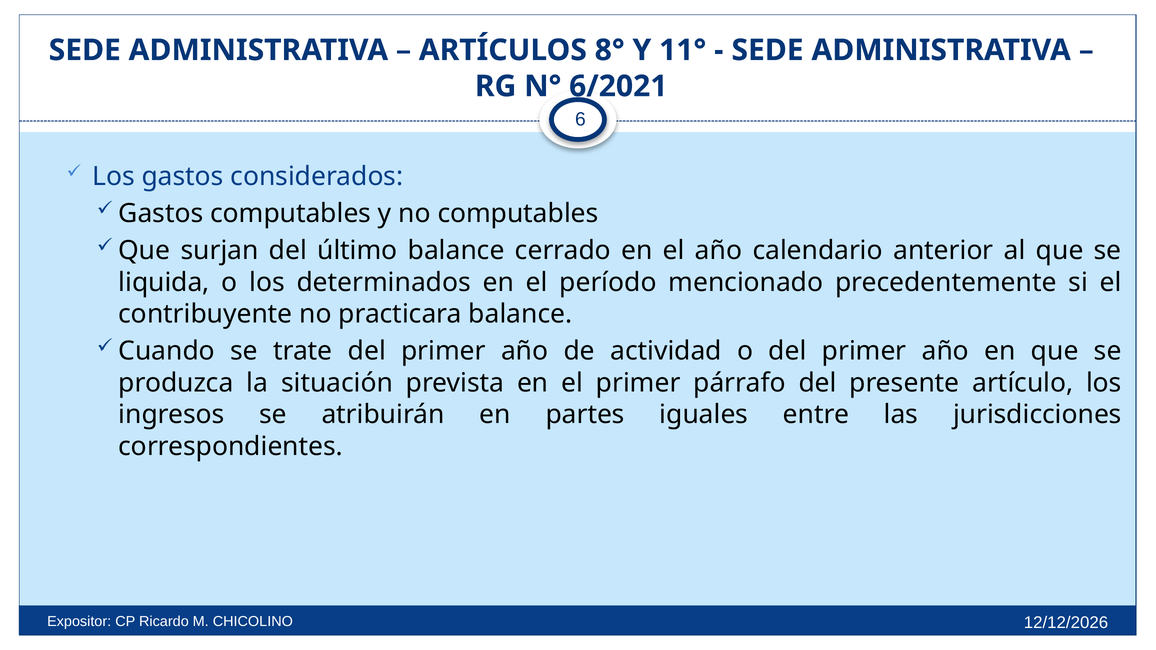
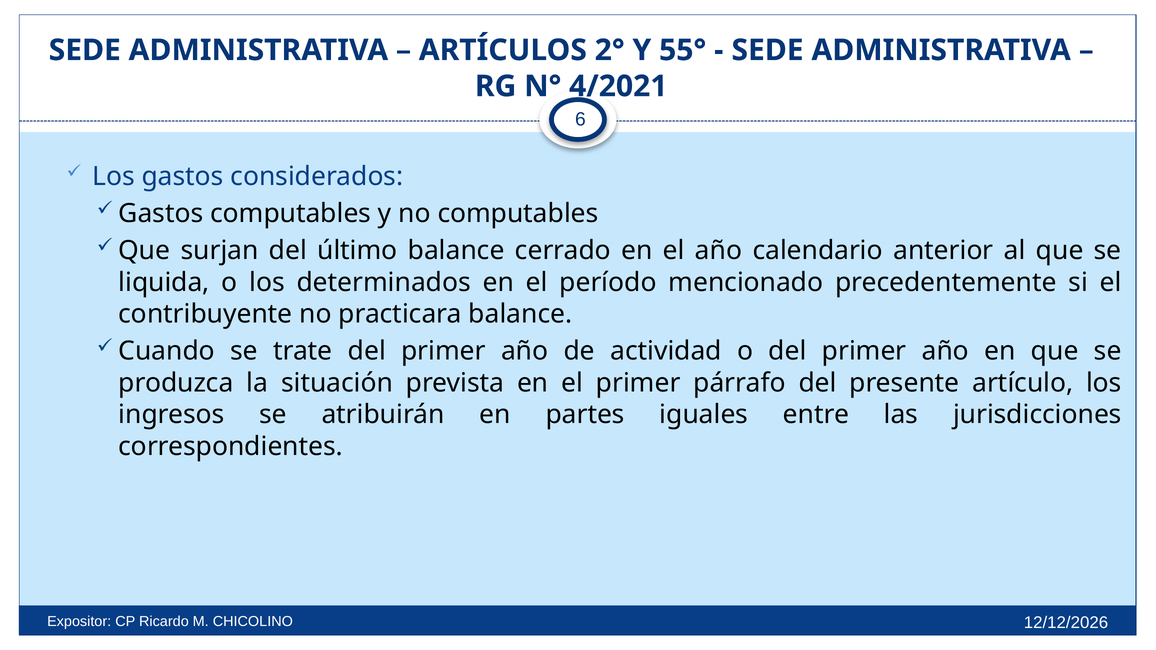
8°: 8° -> 2°
11°: 11° -> 55°
6/2021: 6/2021 -> 4/2021
